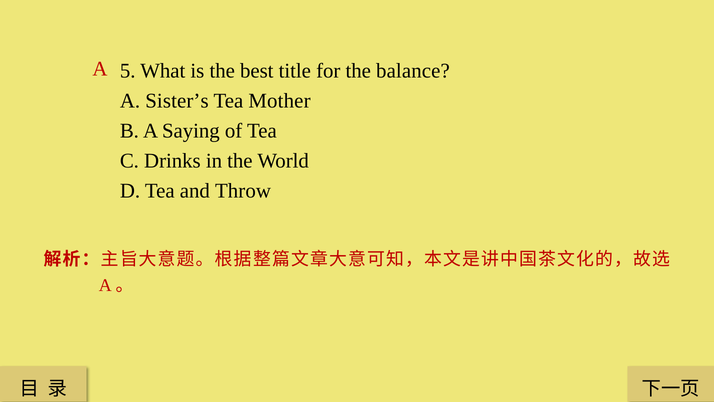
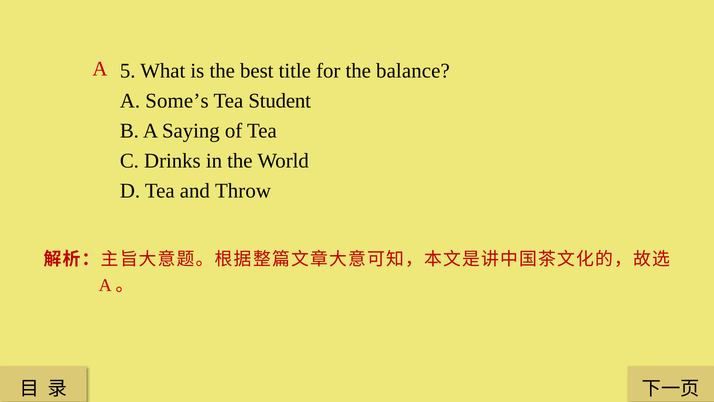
Sister’s: Sister’s -> Some’s
Mother: Mother -> Student
